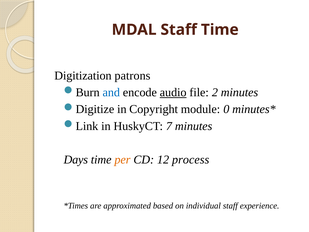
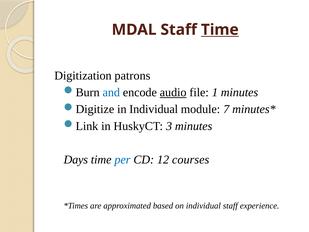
Time at (220, 30) underline: none -> present
2: 2 -> 1
in Copyright: Copyright -> Individual
0: 0 -> 7
7: 7 -> 3
per colour: orange -> blue
process: process -> courses
